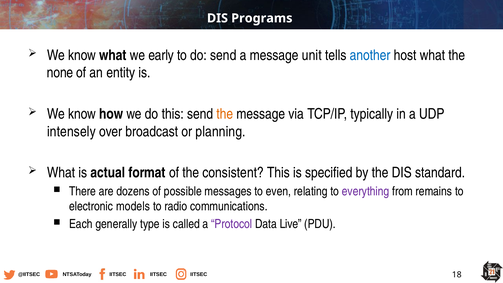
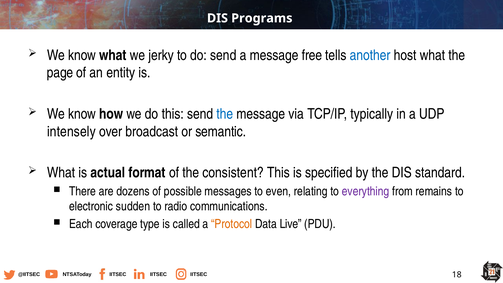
early: early -> jerky
unit: unit -> free
none: none -> page
the at (225, 114) colour: orange -> blue
planning: planning -> semantic
models: models -> sudden
generally: generally -> coverage
Protocol colour: purple -> orange
